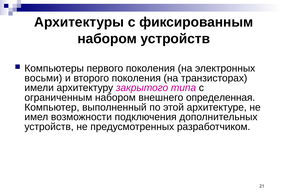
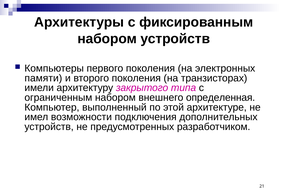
восьми: восьми -> памяти
